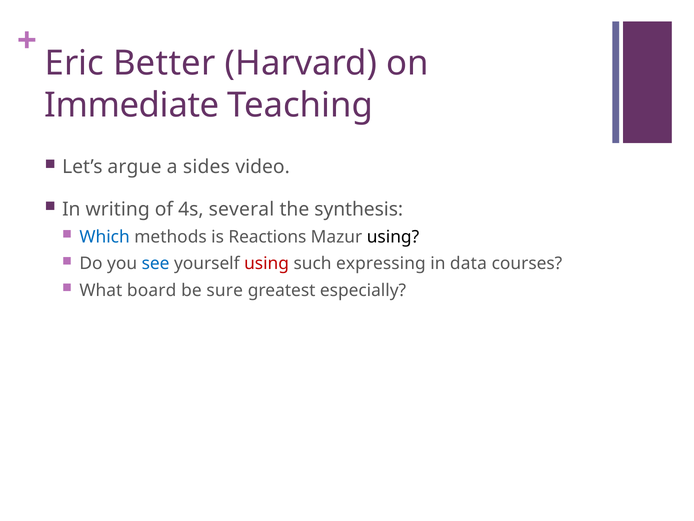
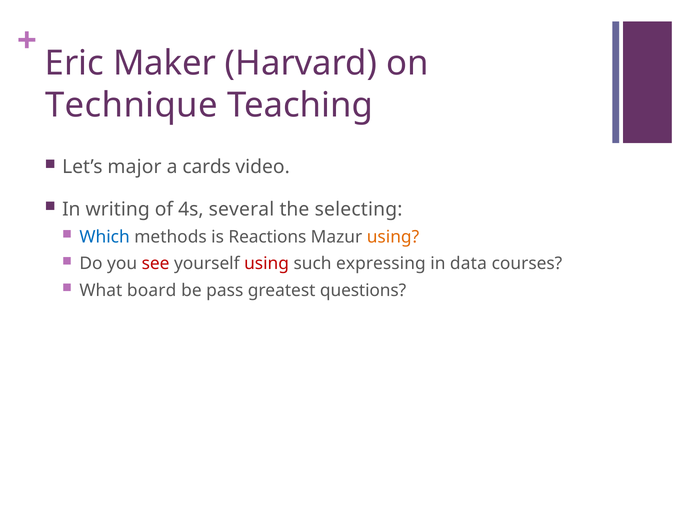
Better: Better -> Maker
Immediate: Immediate -> Technique
argue: argue -> major
sides: sides -> cards
synthesis: synthesis -> selecting
using at (393, 237) colour: black -> orange
see colour: blue -> red
sure: sure -> pass
especially: especially -> questions
